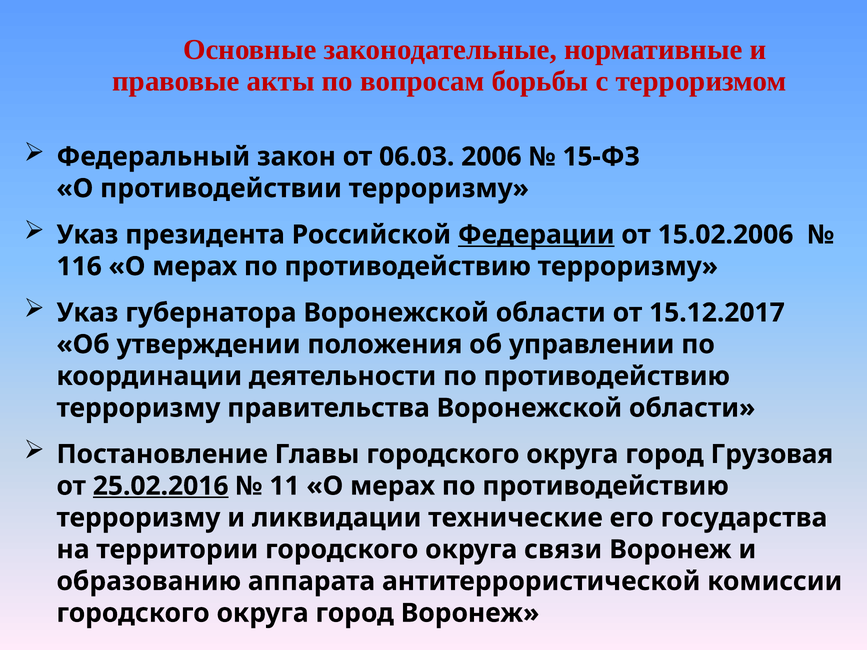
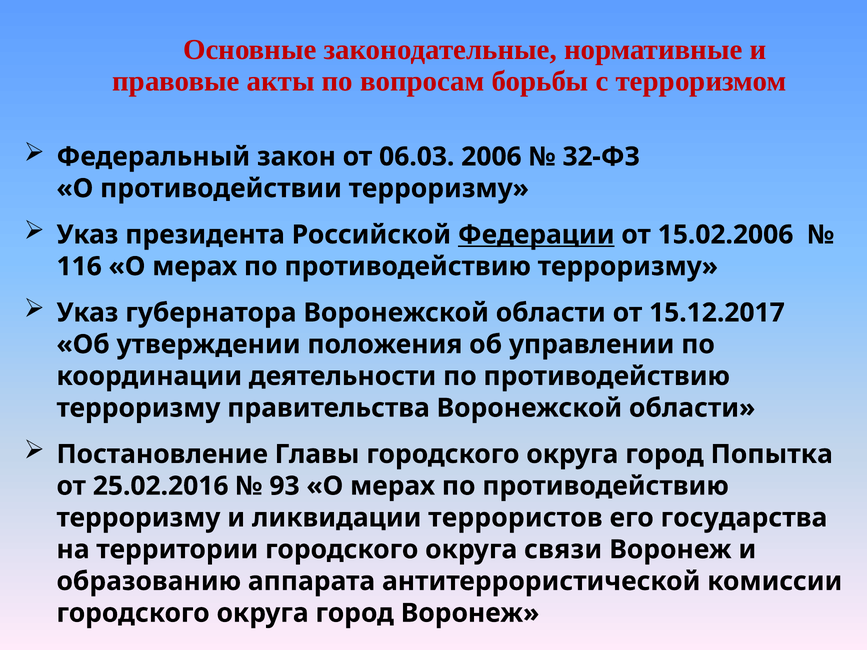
15-ФЗ: 15-ФЗ -> 32-ФЗ
Грузовая: Грузовая -> Попытка
25.02.2016 underline: present -> none
11: 11 -> 93
технические: технические -> террористов
